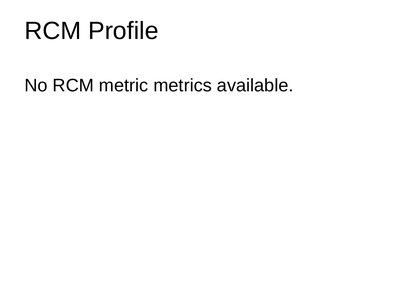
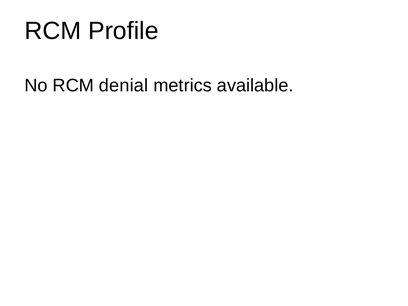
metric: metric -> denial
